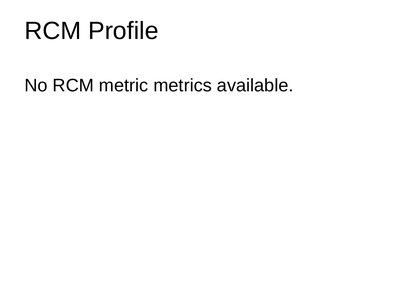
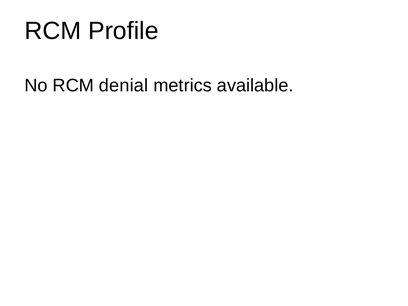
metric: metric -> denial
